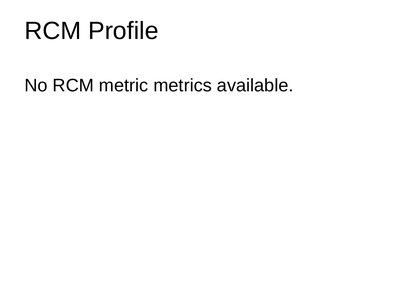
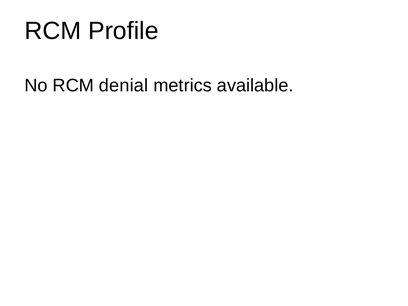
metric: metric -> denial
